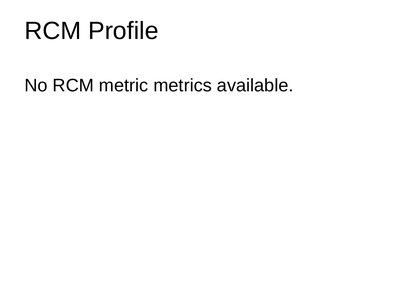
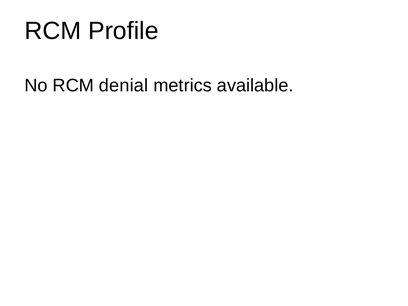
metric: metric -> denial
